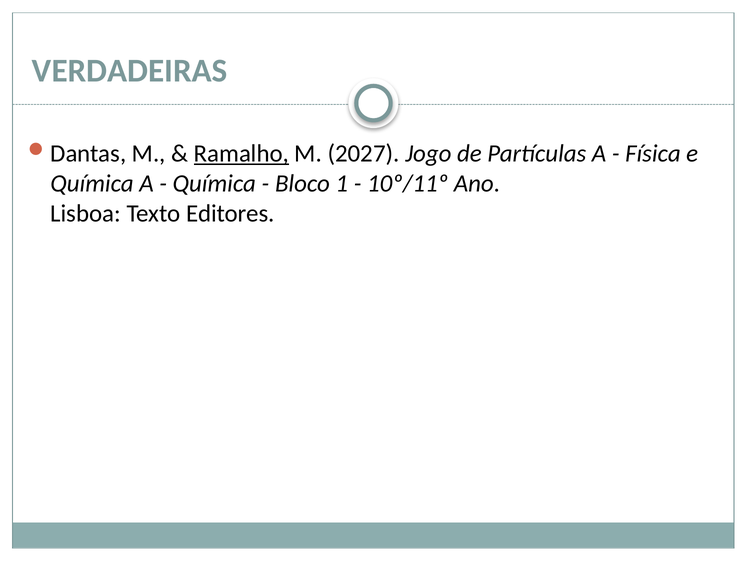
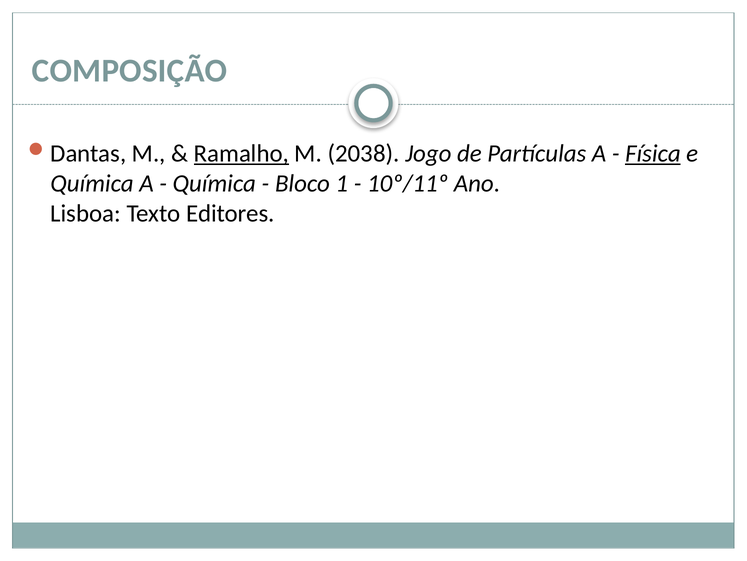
VERDADEIRAS: VERDADEIRAS -> COMPOSIÇÃO
2027: 2027 -> 2038
Física underline: none -> present
